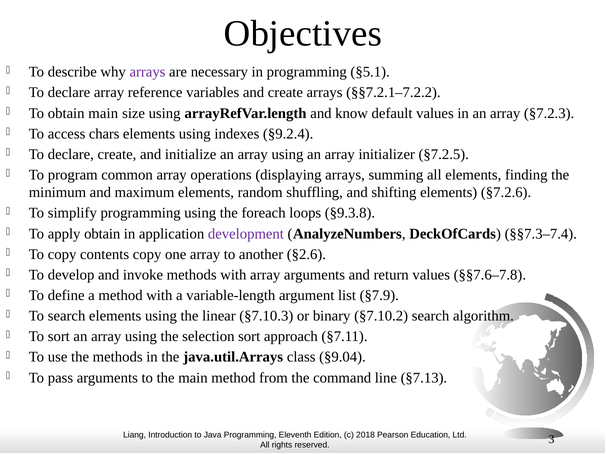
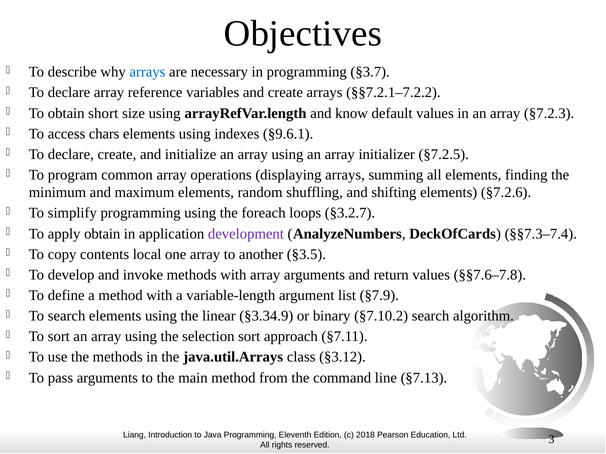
arrays at (147, 72) colour: purple -> blue
§5.1: §5.1 -> §3.7
obtain main: main -> short
§9.2.4: §9.2.4 -> §9.6.1
§9.3.8: §9.3.8 -> §3.2.7
contents copy: copy -> local
§2.6: §2.6 -> §3.5
§7.10.3: §7.10.3 -> §3.34.9
§9.04: §9.04 -> §3.12
